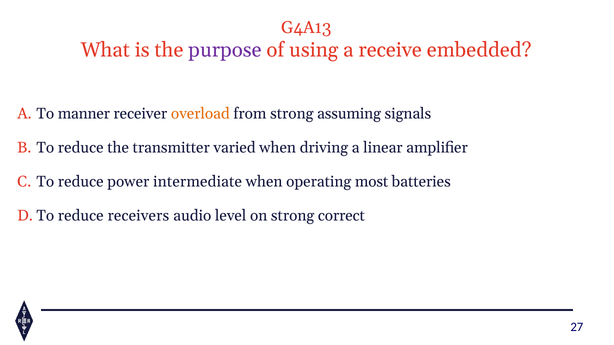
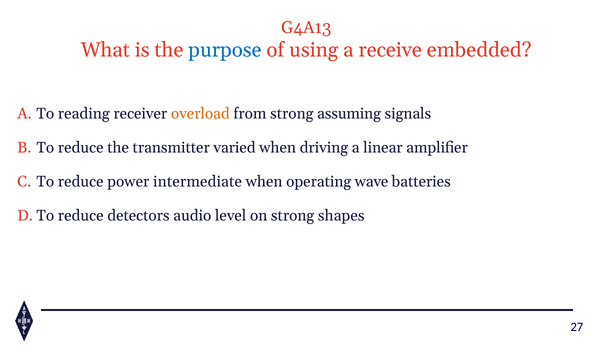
purpose colour: purple -> blue
manner: manner -> reading
most: most -> wave
receivers: receivers -> detectors
correct: correct -> shapes
